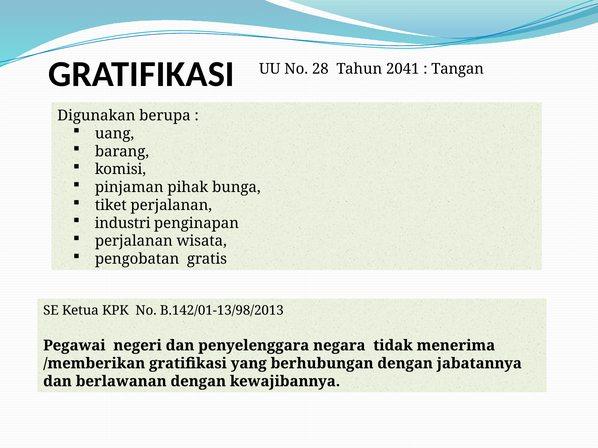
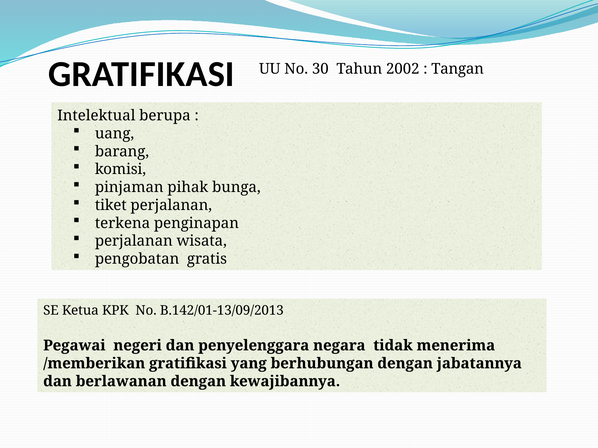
28: 28 -> 30
2041: 2041 -> 2002
Digunakan: Digunakan -> Intelektual
industri: industri -> terkena
B.142/01-13/98/2013: B.142/01-13/98/2013 -> B.142/01-13/09/2013
